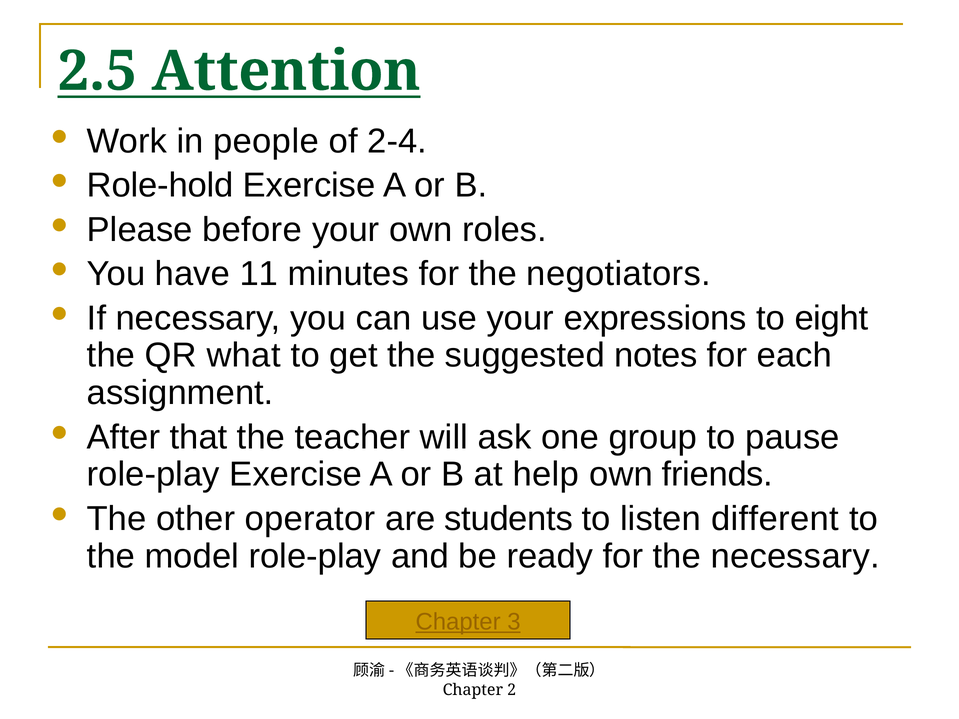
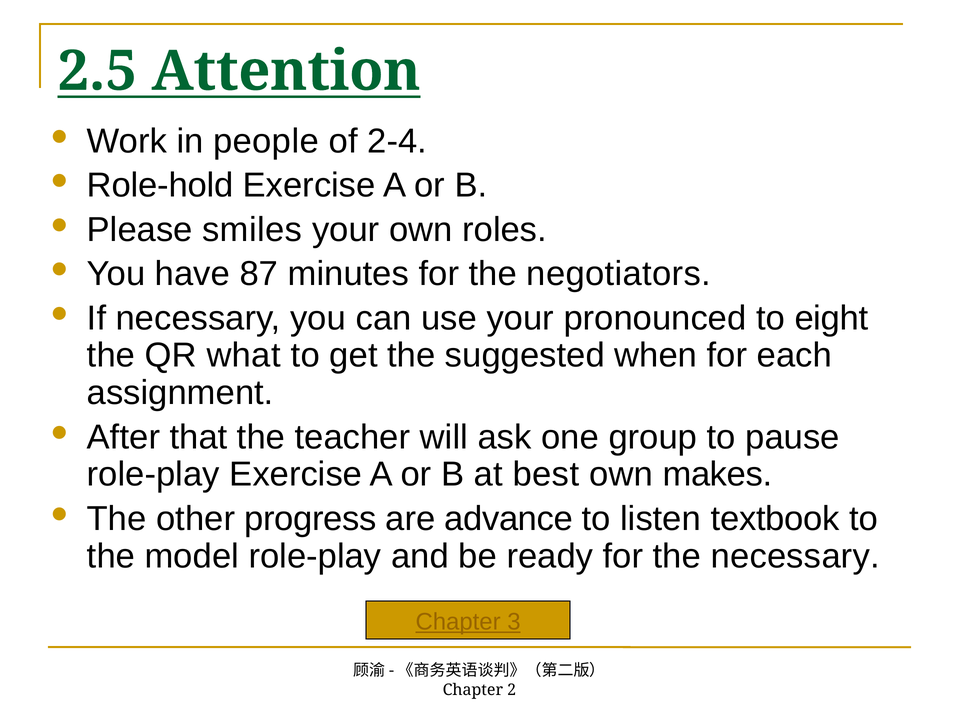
before: before -> smiles
11: 11 -> 87
expressions: expressions -> pronounced
notes: notes -> when
help: help -> best
friends: friends -> makes
operator: operator -> progress
students: students -> advance
different: different -> textbook
